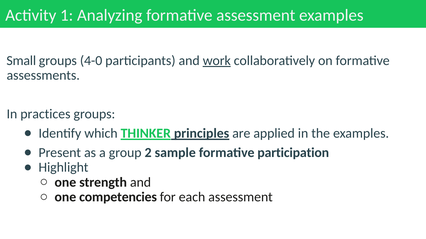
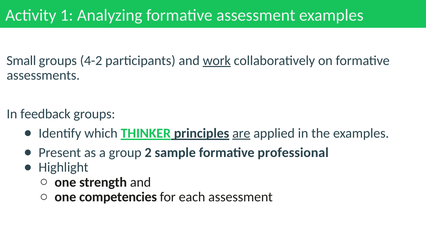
4-0: 4-0 -> 4-2
practices: practices -> feedback
are underline: none -> present
participation: participation -> professional
